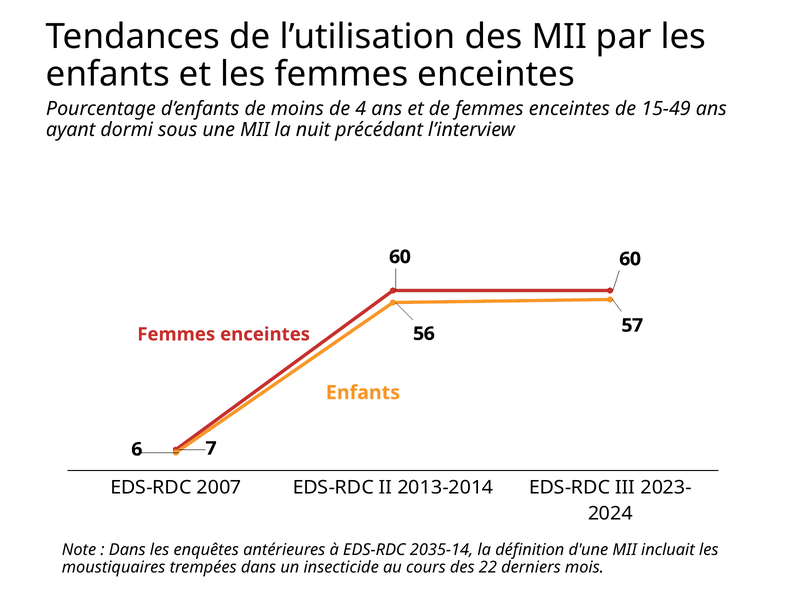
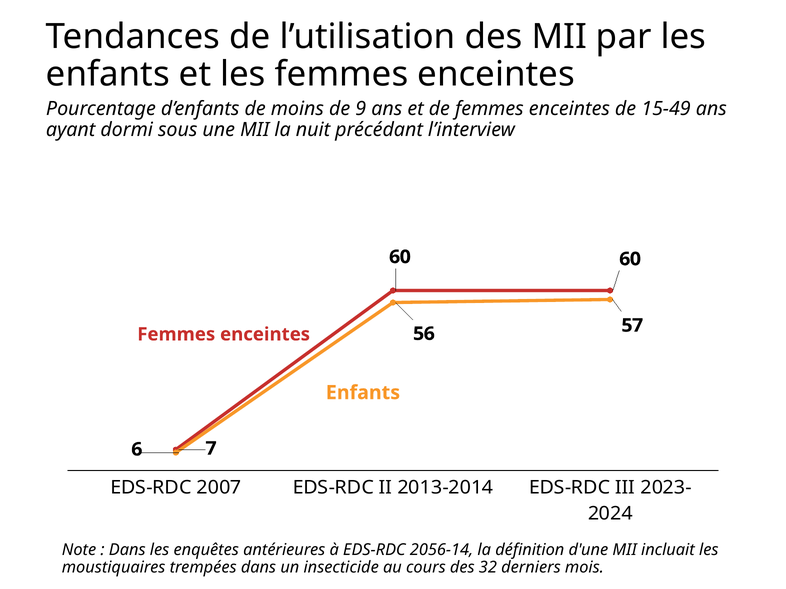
4: 4 -> 9
2035-14: 2035-14 -> 2056-14
22: 22 -> 32
